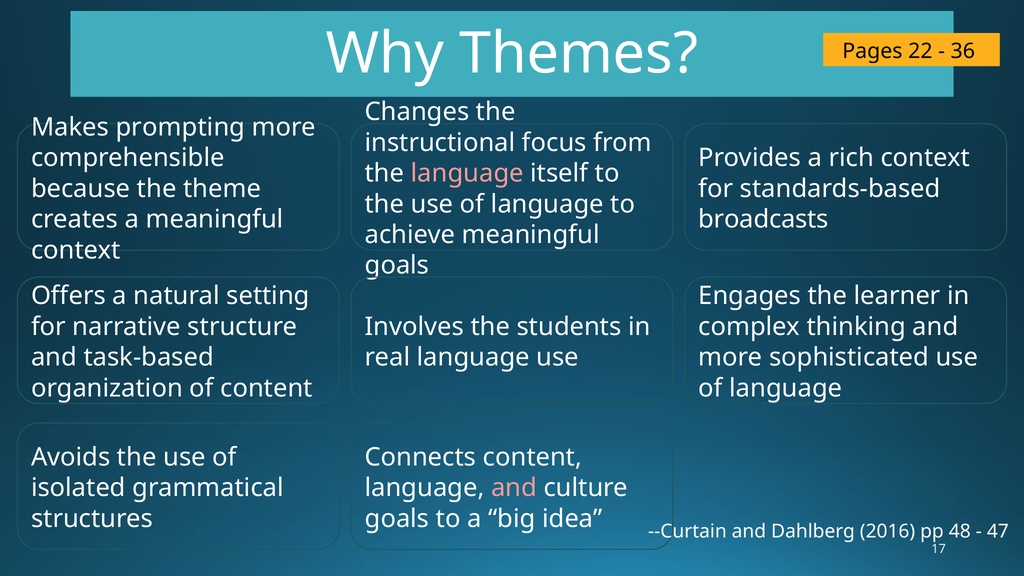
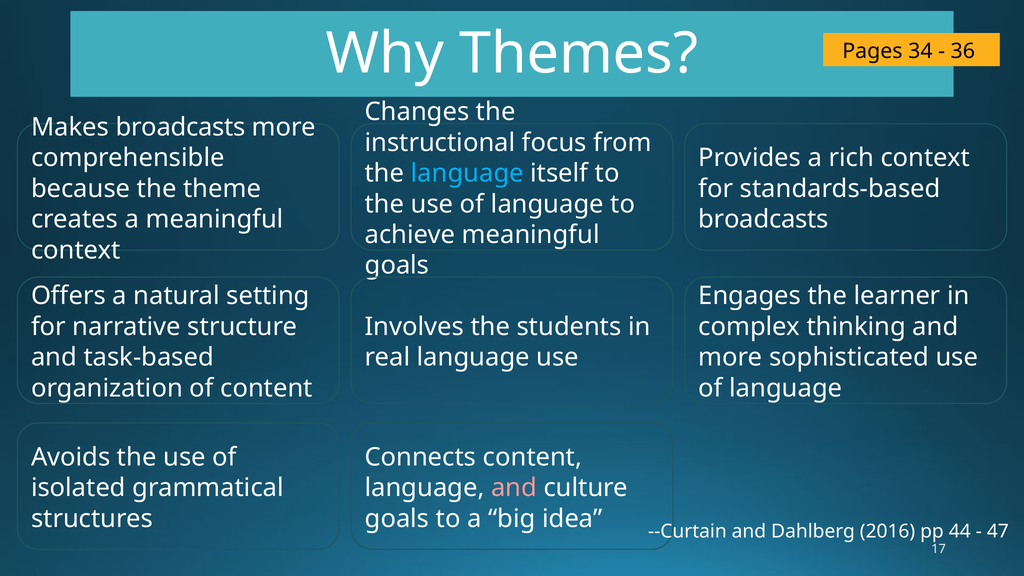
22: 22 -> 34
Makes prompting: prompting -> broadcasts
language at (467, 173) colour: pink -> light blue
48: 48 -> 44
